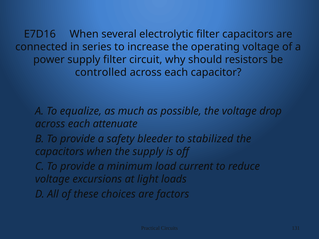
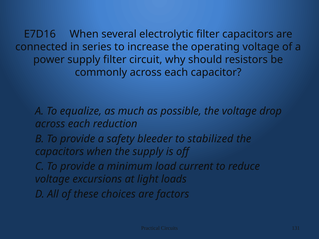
controlled: controlled -> commonly
attenuate: attenuate -> reduction
